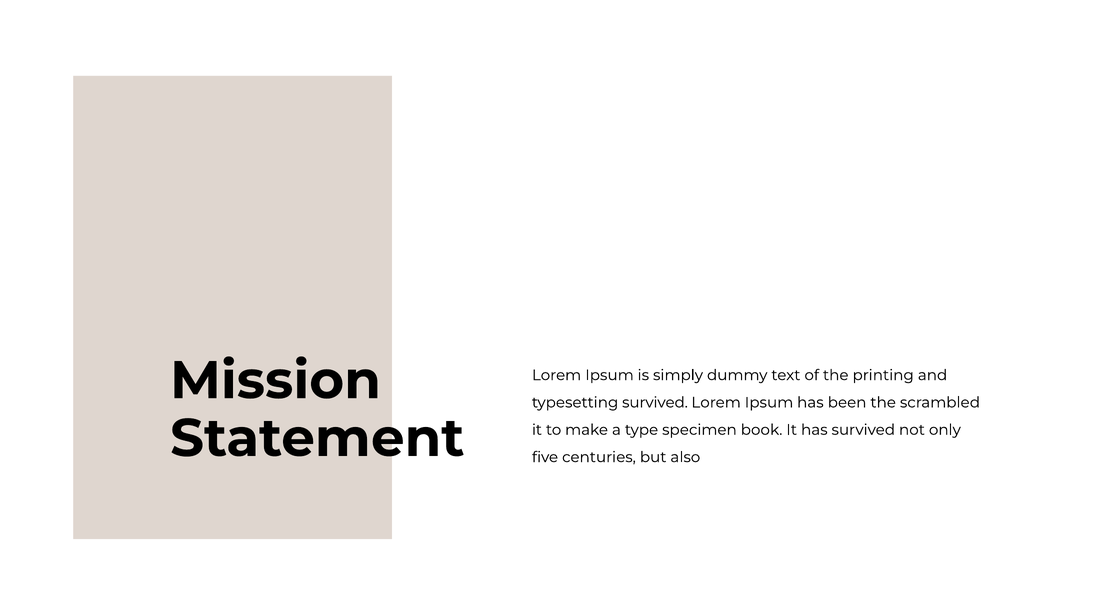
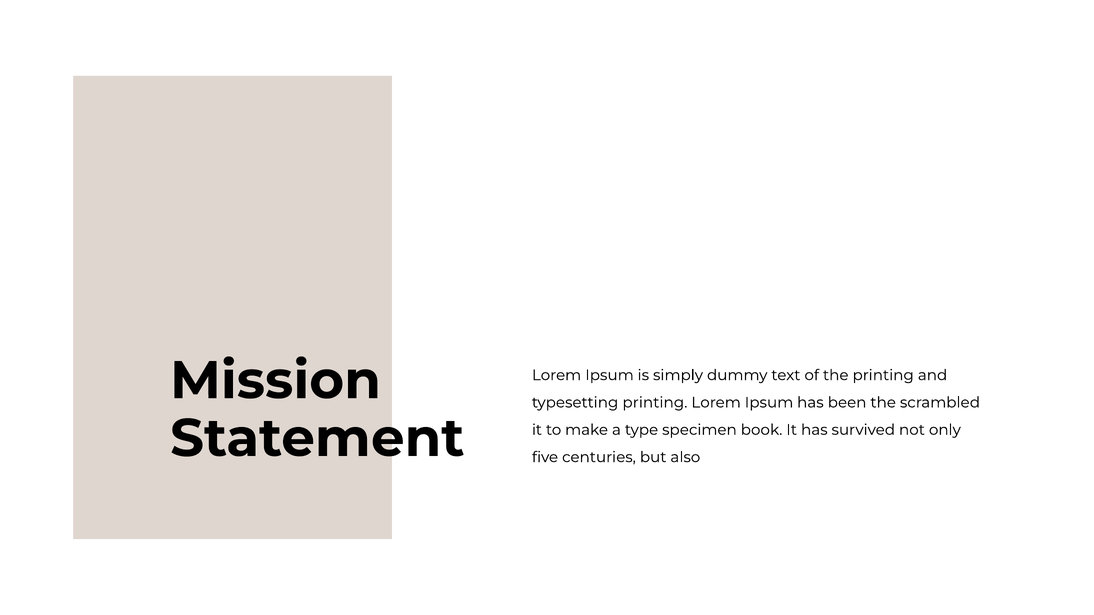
typesetting survived: survived -> printing
